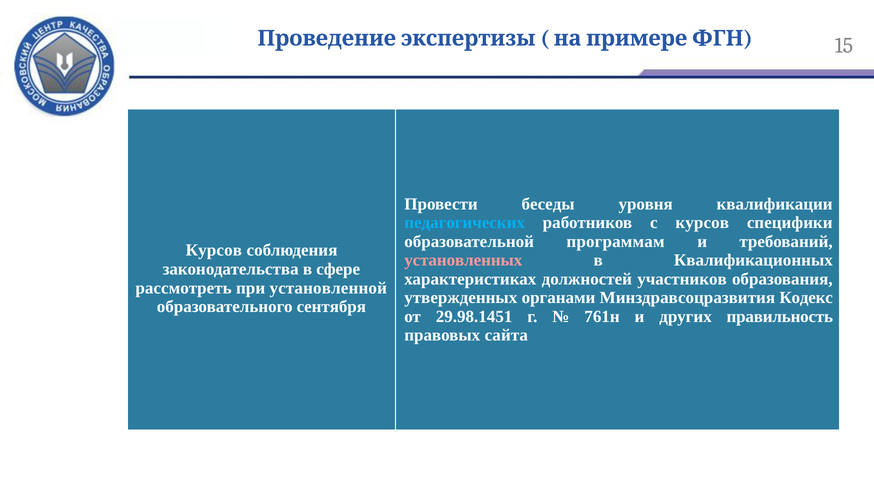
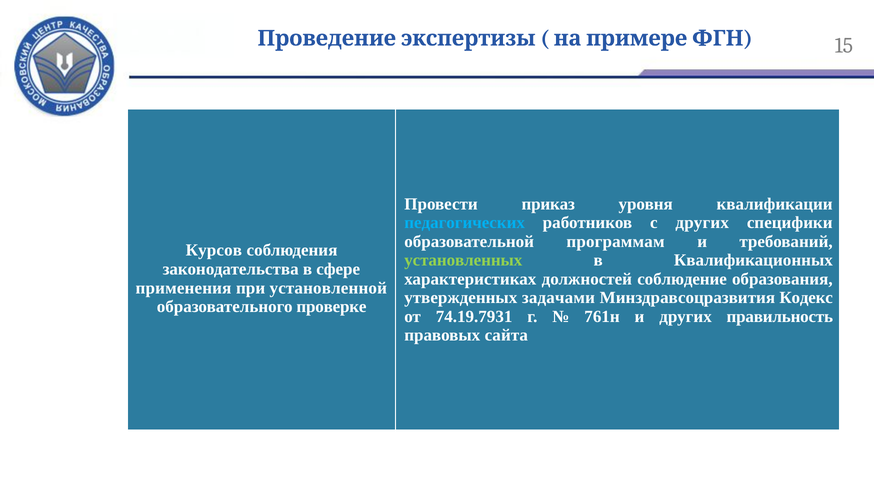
беседы: беседы -> приказ
с курсов: курсов -> других
установленных colour: pink -> light green
участников: участников -> соблюдение
рассмотреть: рассмотреть -> применения
органами: органами -> задачами
сентября: сентября -> проверке
29.98.1451: 29.98.1451 -> 74.19.7931
